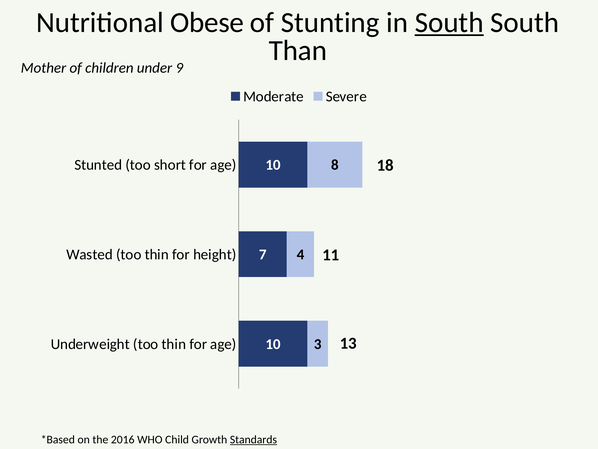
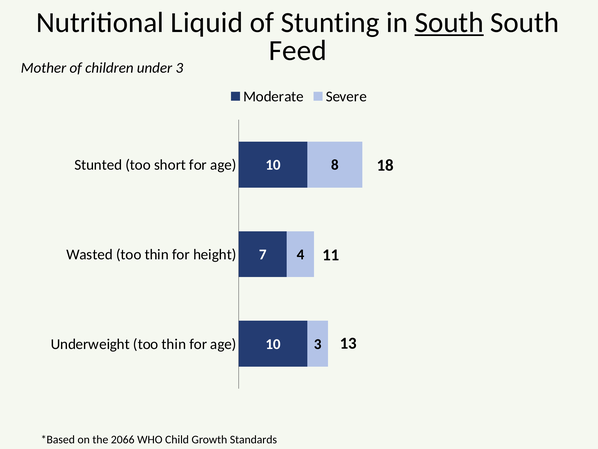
Obese: Obese -> Liquid
Than: Than -> Feed
under 9: 9 -> 3
2016: 2016 -> 2066
Standards underline: present -> none
